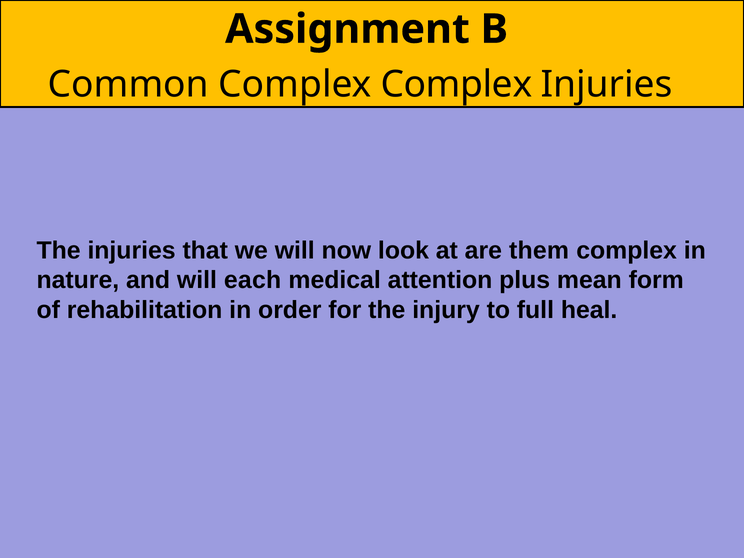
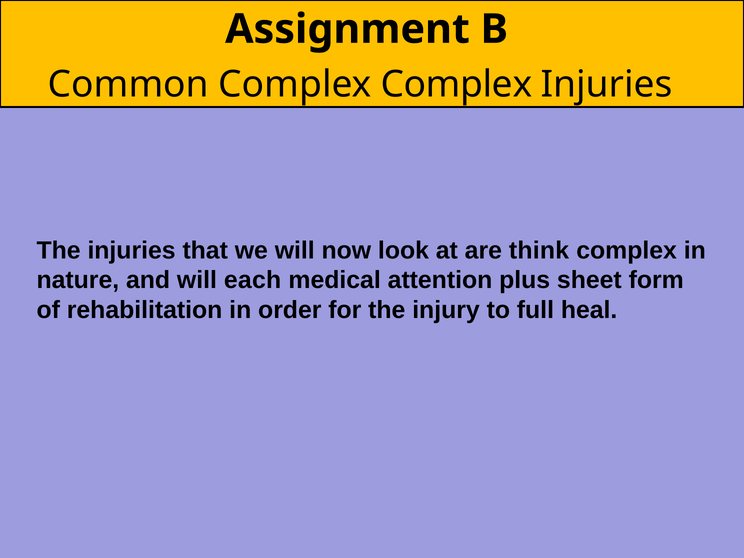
them: them -> think
mean: mean -> sheet
